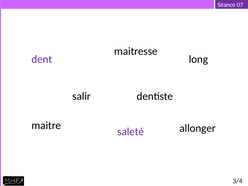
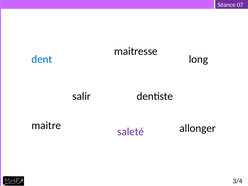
dent colour: purple -> blue
